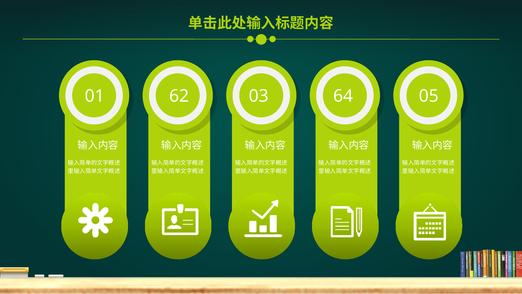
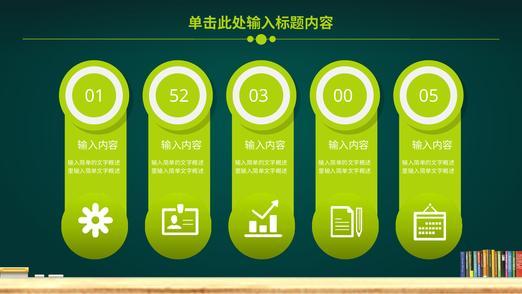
62: 62 -> 52
64: 64 -> 00
